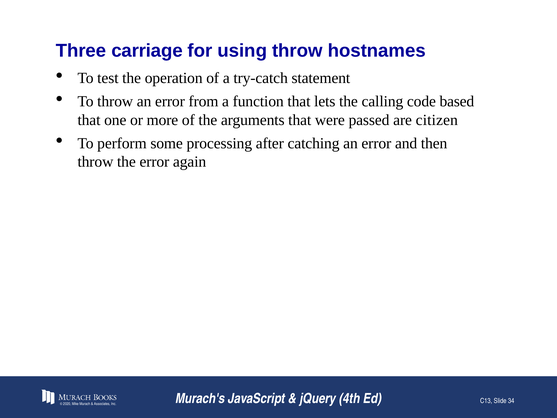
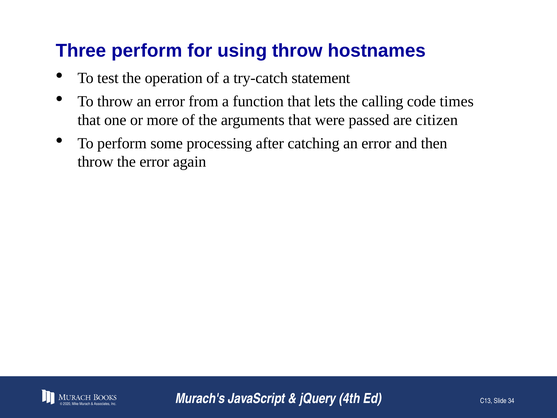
Three carriage: carriage -> perform
based: based -> times
